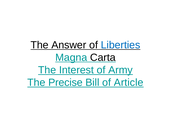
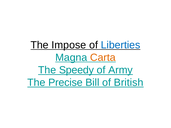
Answer: Answer -> Impose
Carta colour: black -> orange
Interest: Interest -> Speedy
Article: Article -> British
